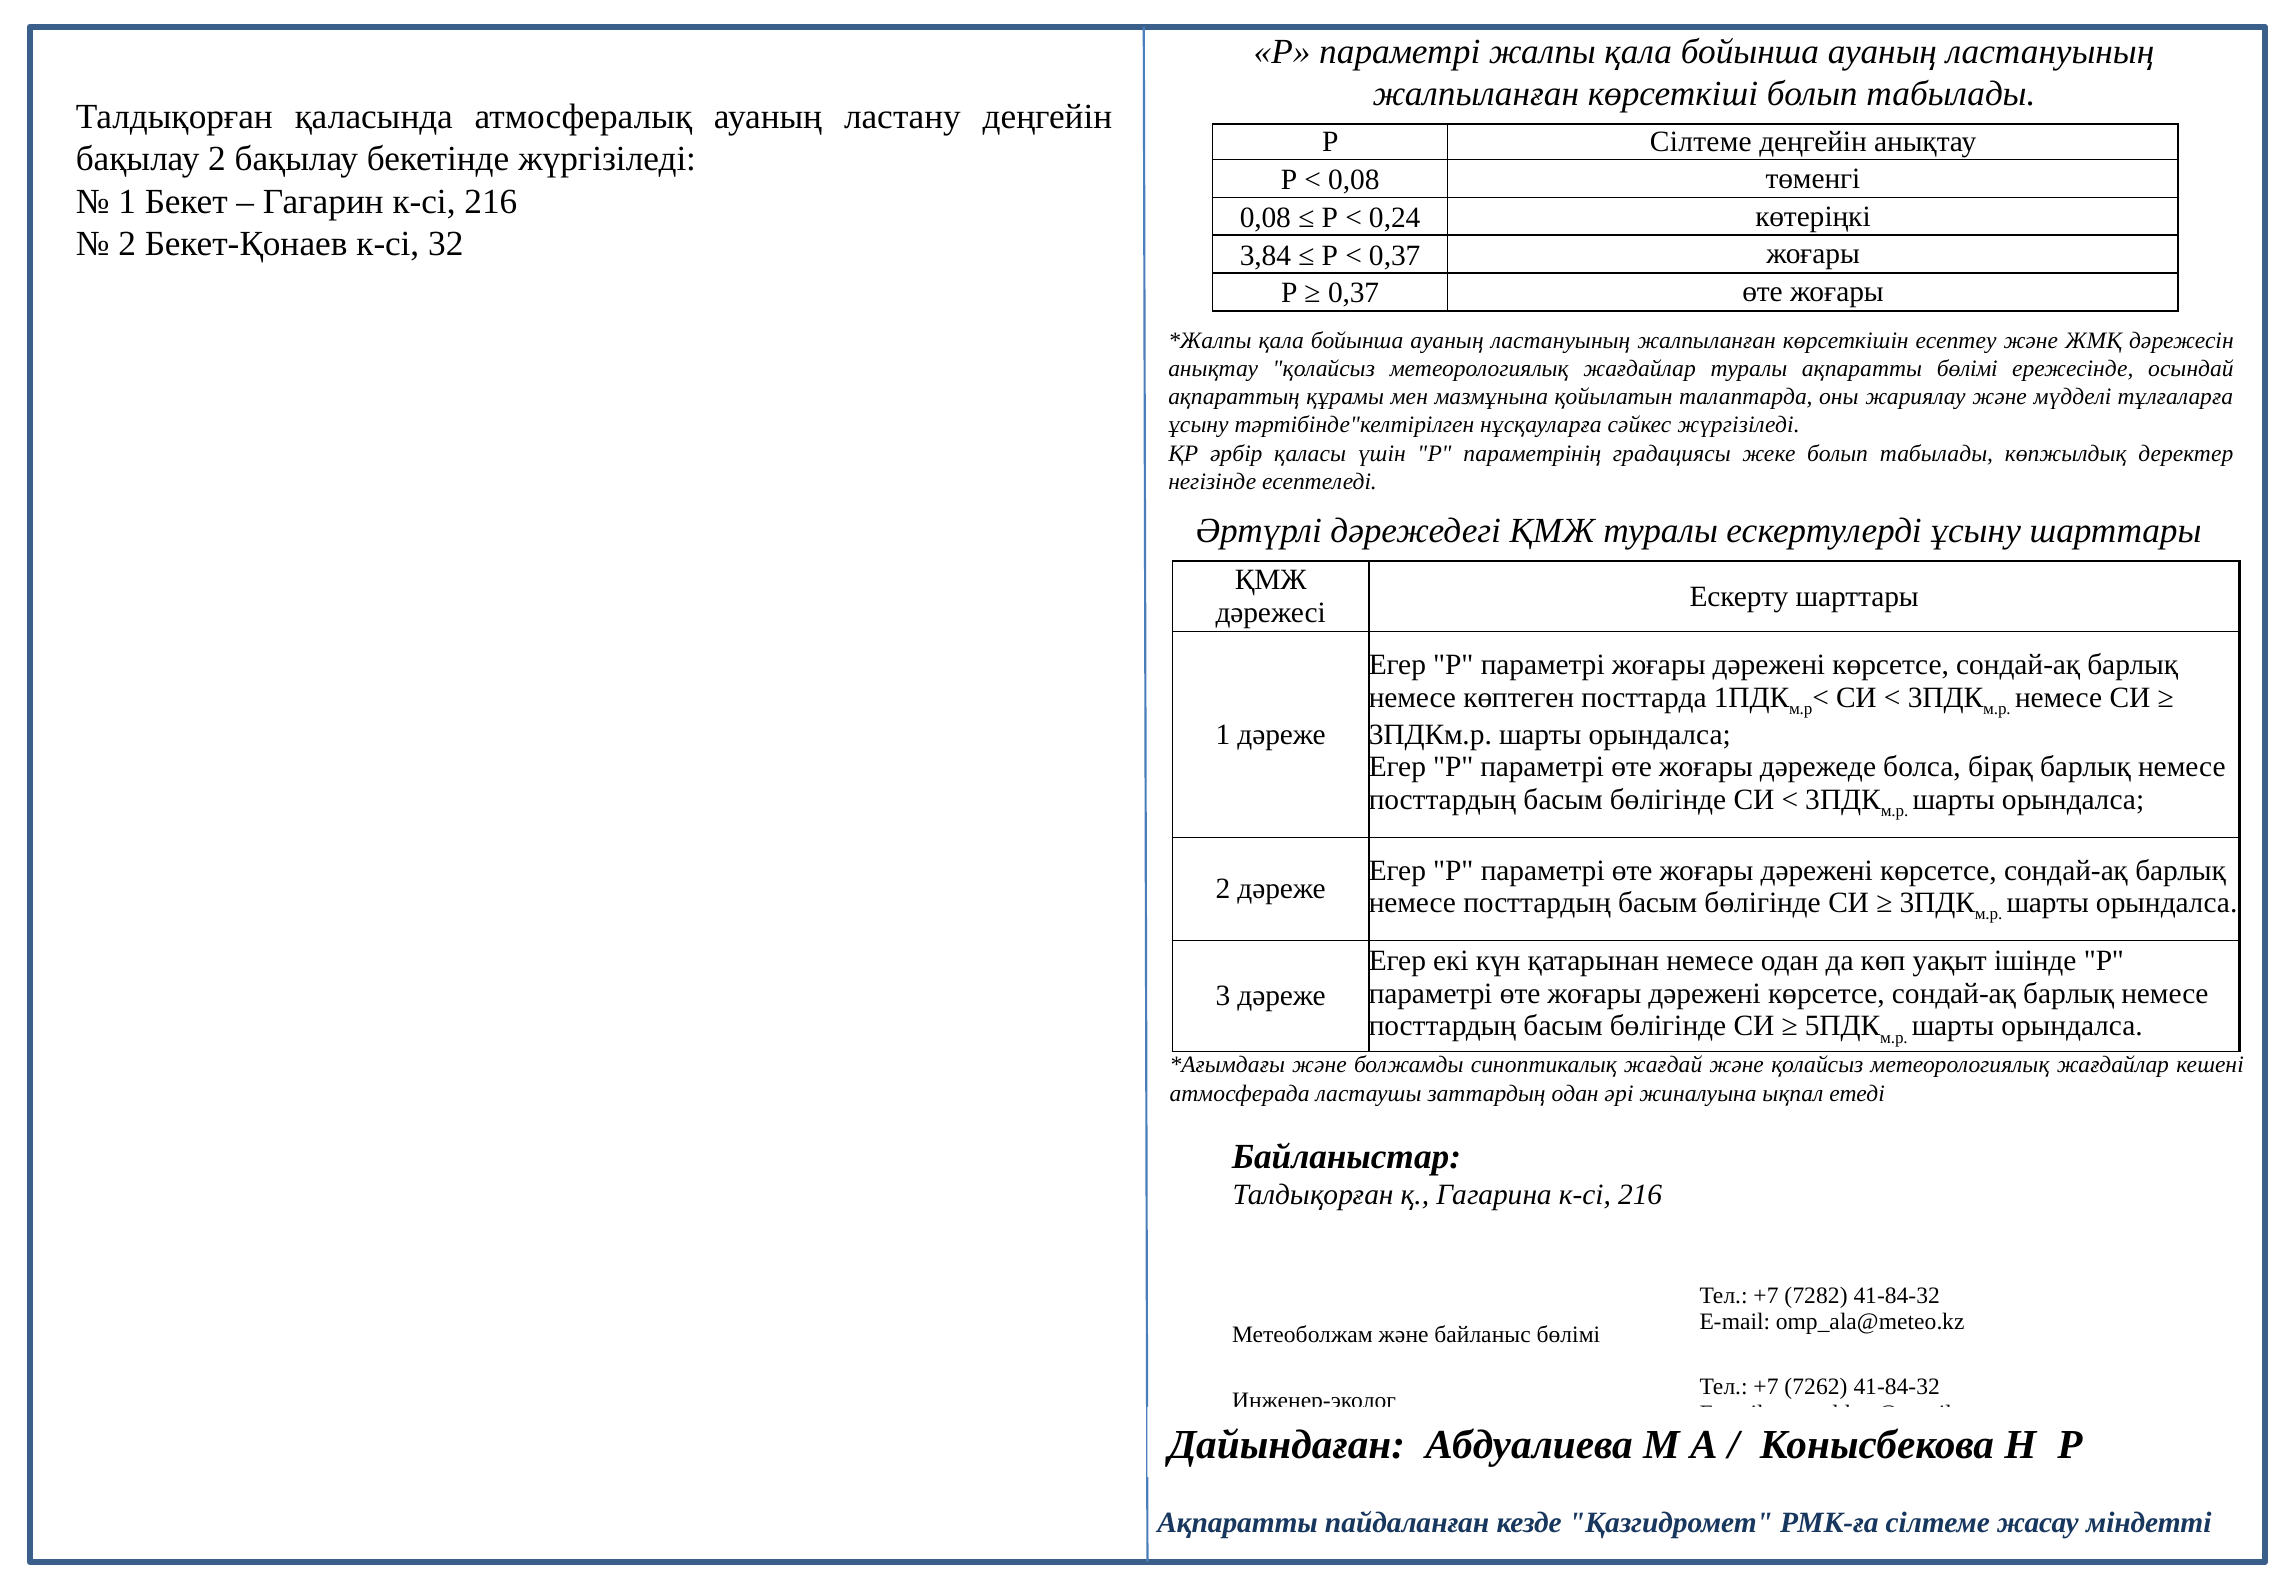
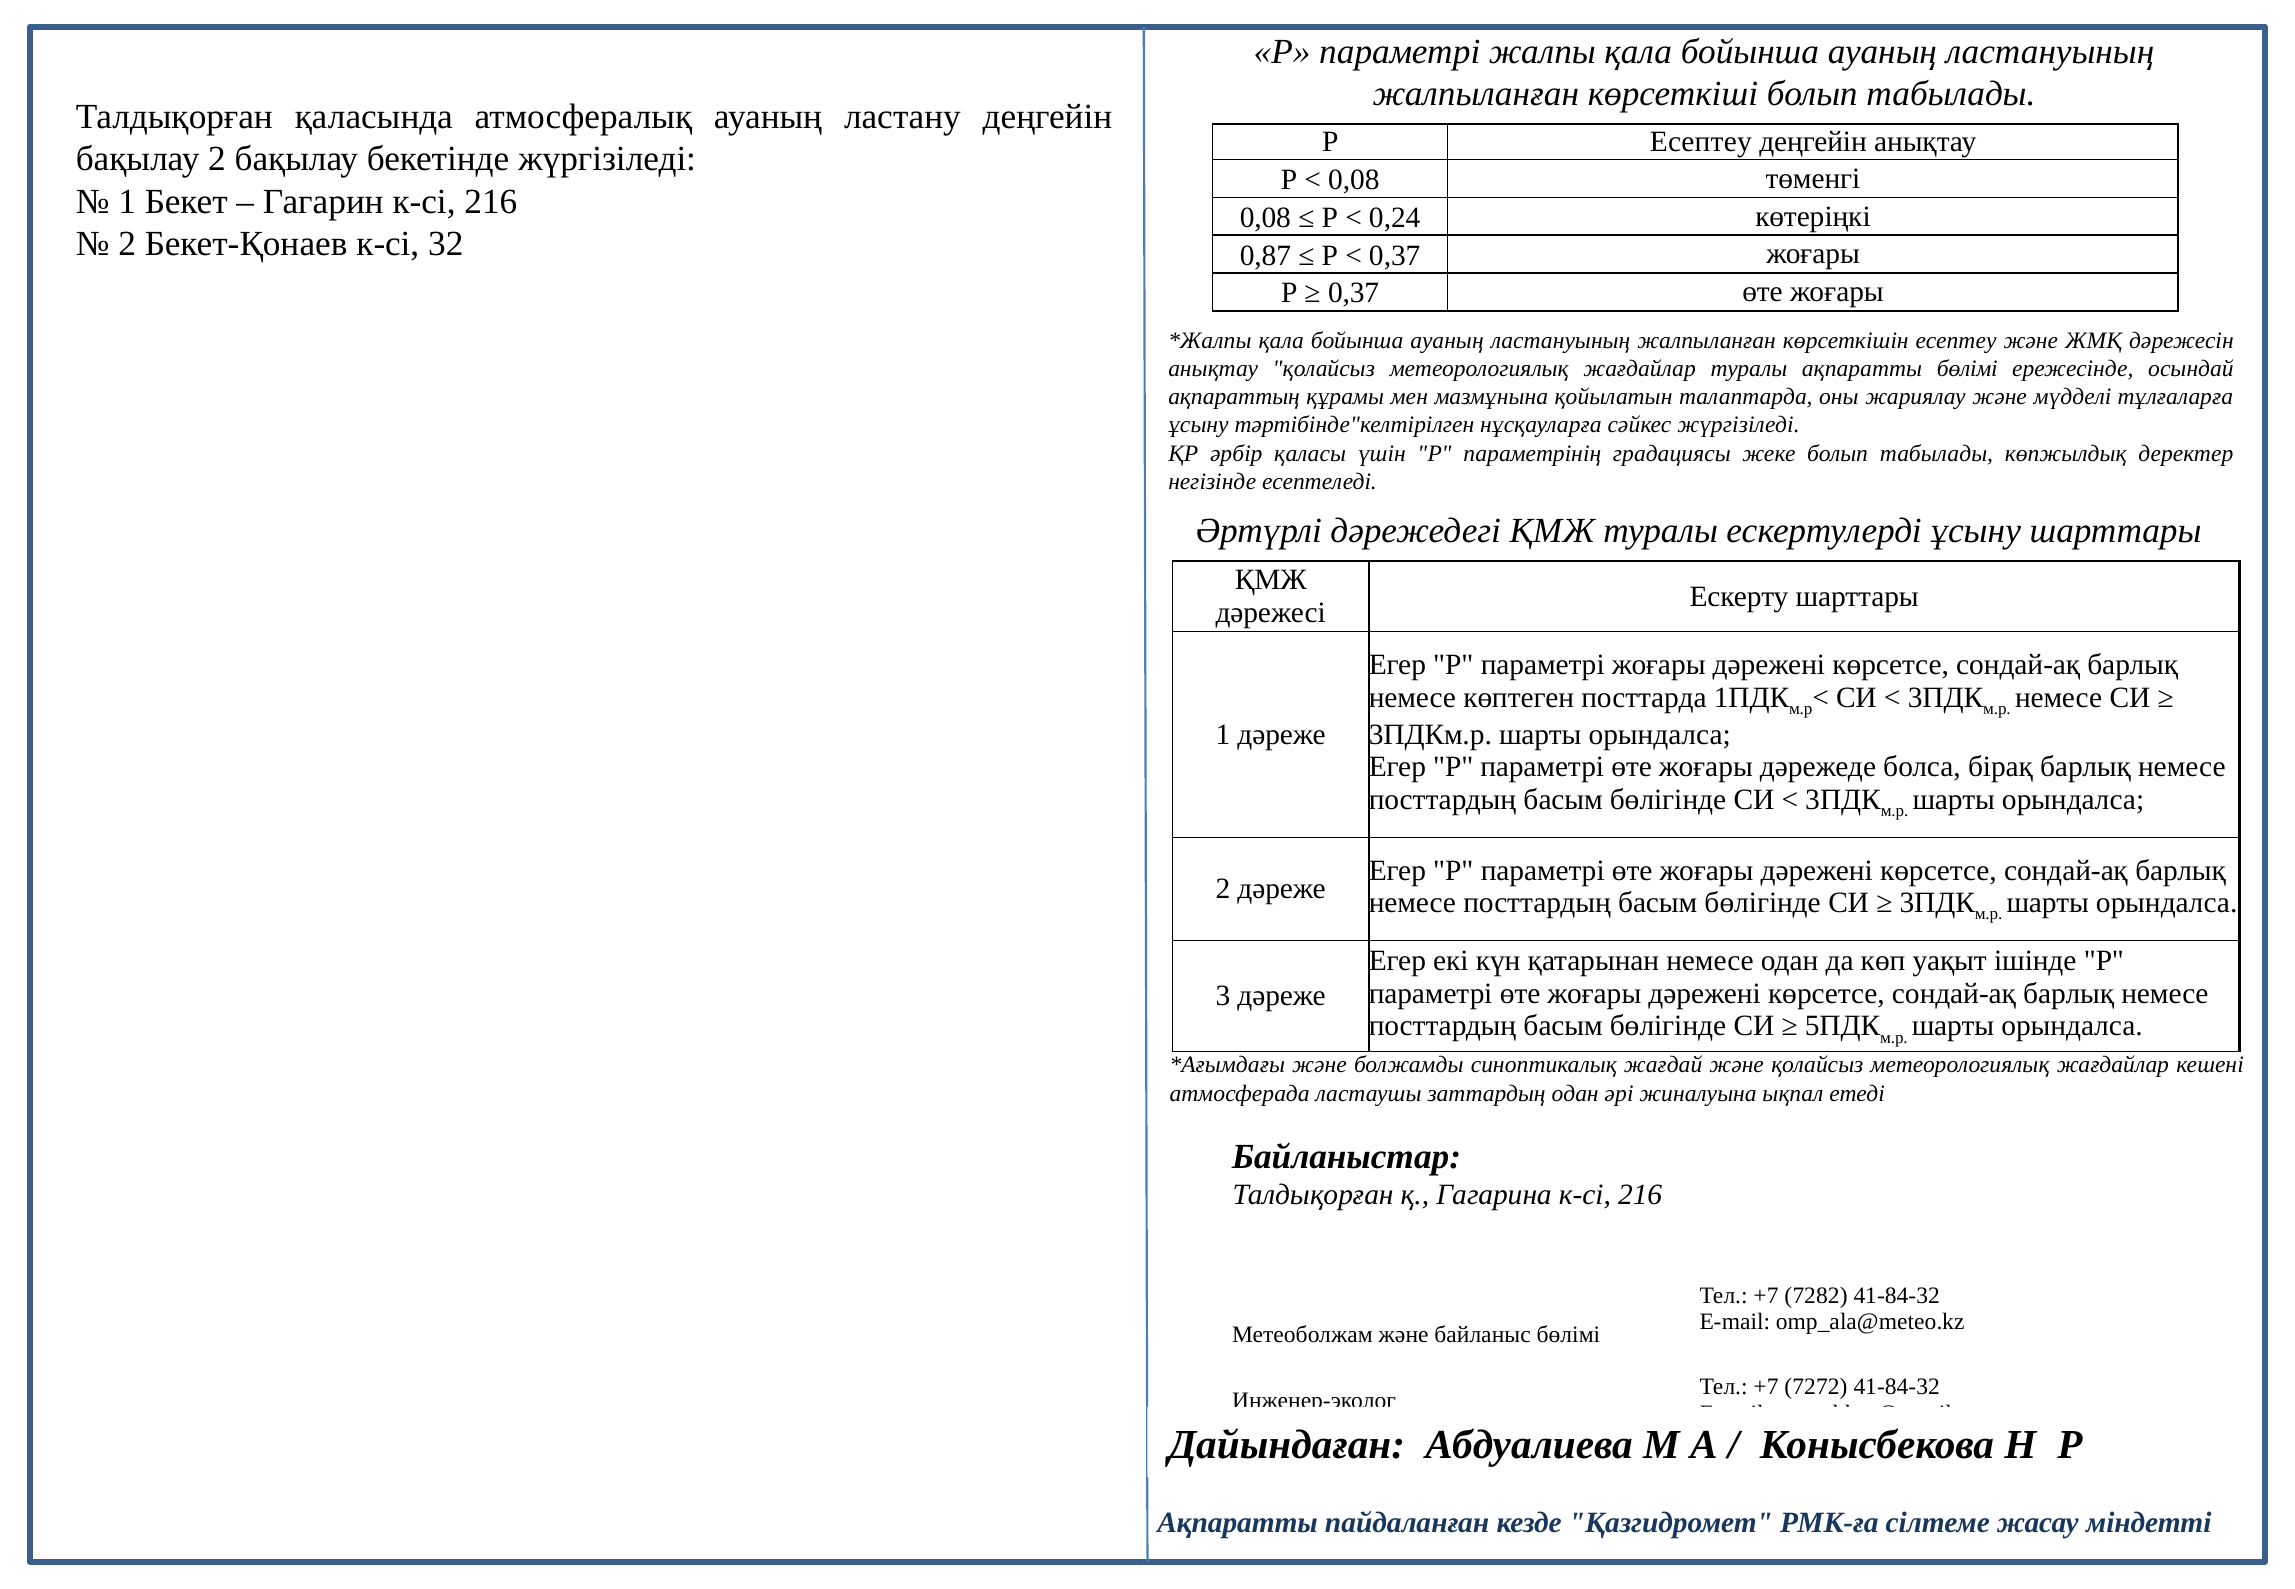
Р Сілтеме: Сілтеме -> Есептеу
3,84: 3,84 -> 0,87
7262: 7262 -> 7272
